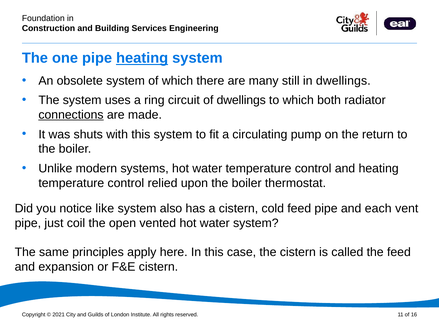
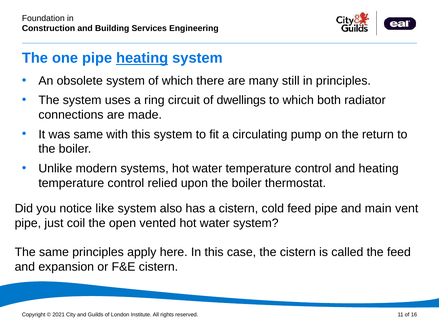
in dwellings: dwellings -> principles
connections underline: present -> none
was shuts: shuts -> same
each: each -> main
